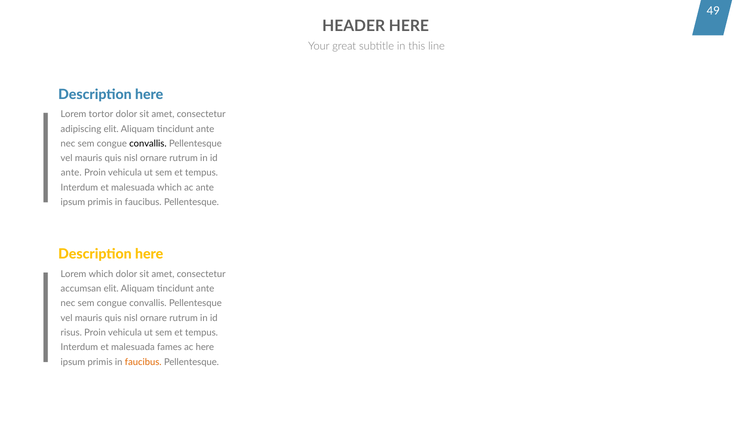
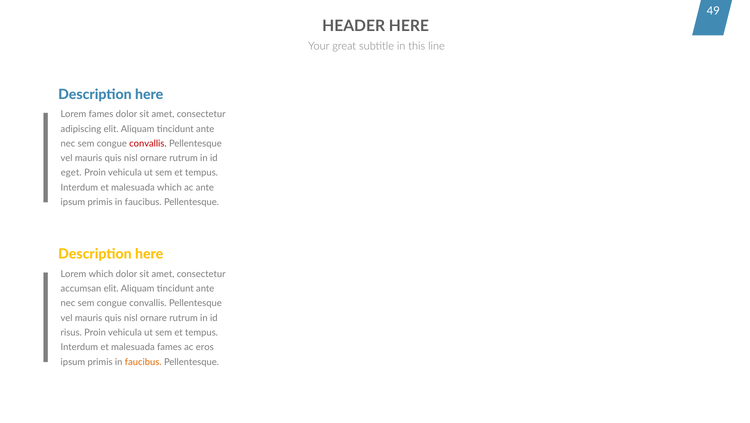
Lorem tortor: tortor -> fames
convallis at (148, 144) colour: black -> red
ante at (71, 173): ante -> eget
ac here: here -> eros
